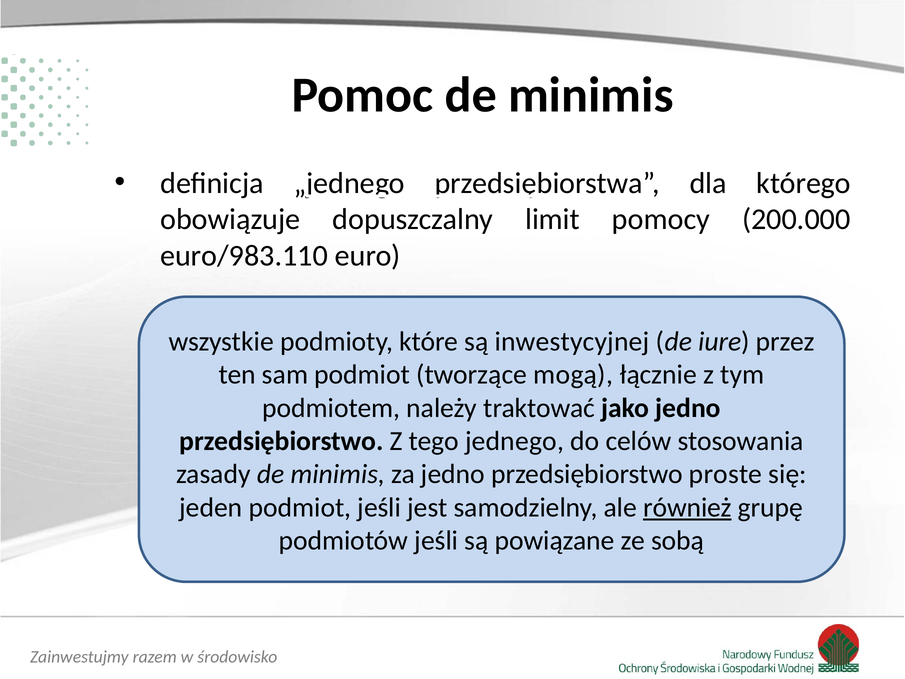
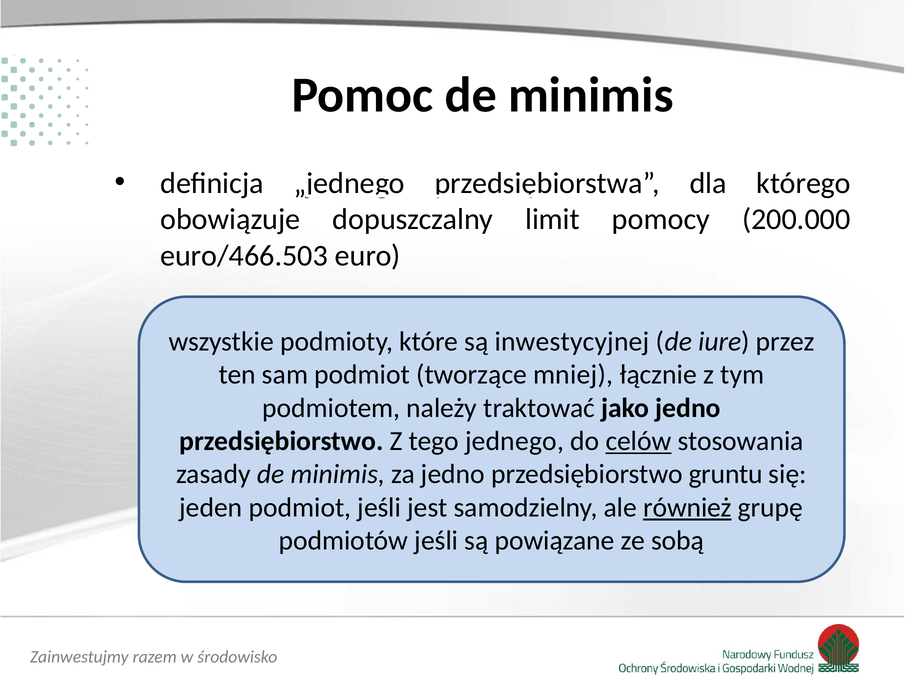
euro/983.110: euro/983.110 -> euro/466.503
mogą: mogą -> mniej
celów underline: none -> present
proste: proste -> gruntu
